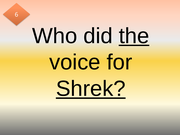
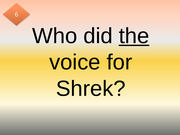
Shrek underline: present -> none
